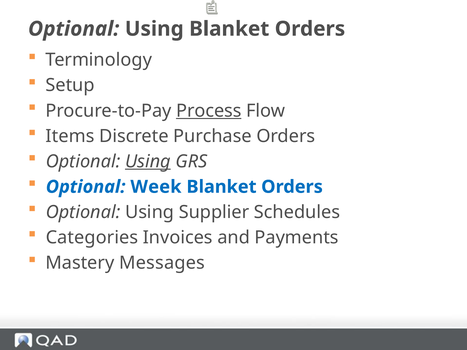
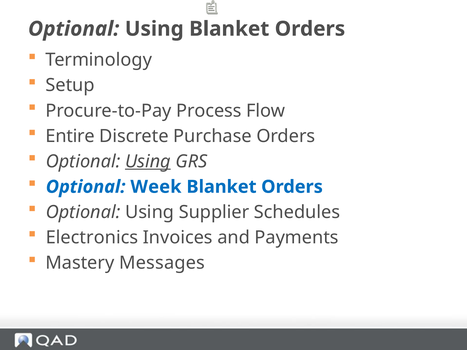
Process underline: present -> none
Items: Items -> Entire
Categories: Categories -> Electronics
